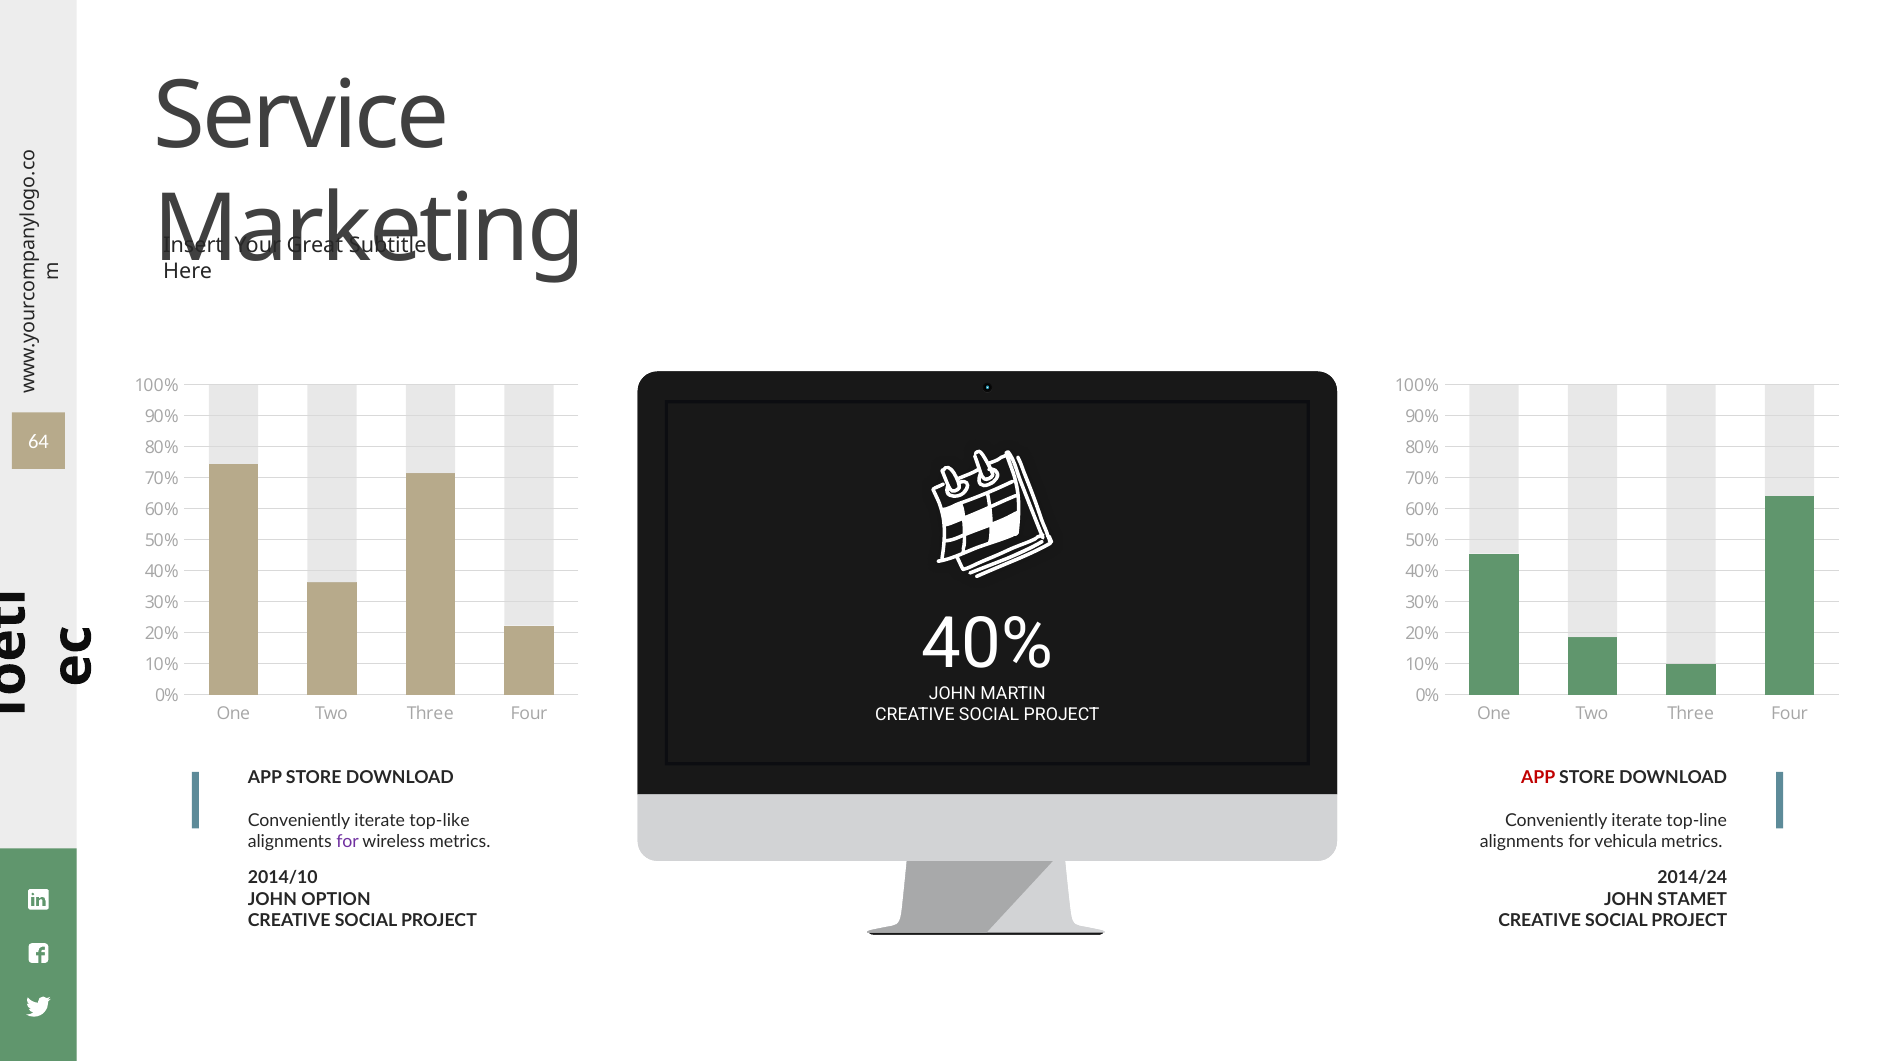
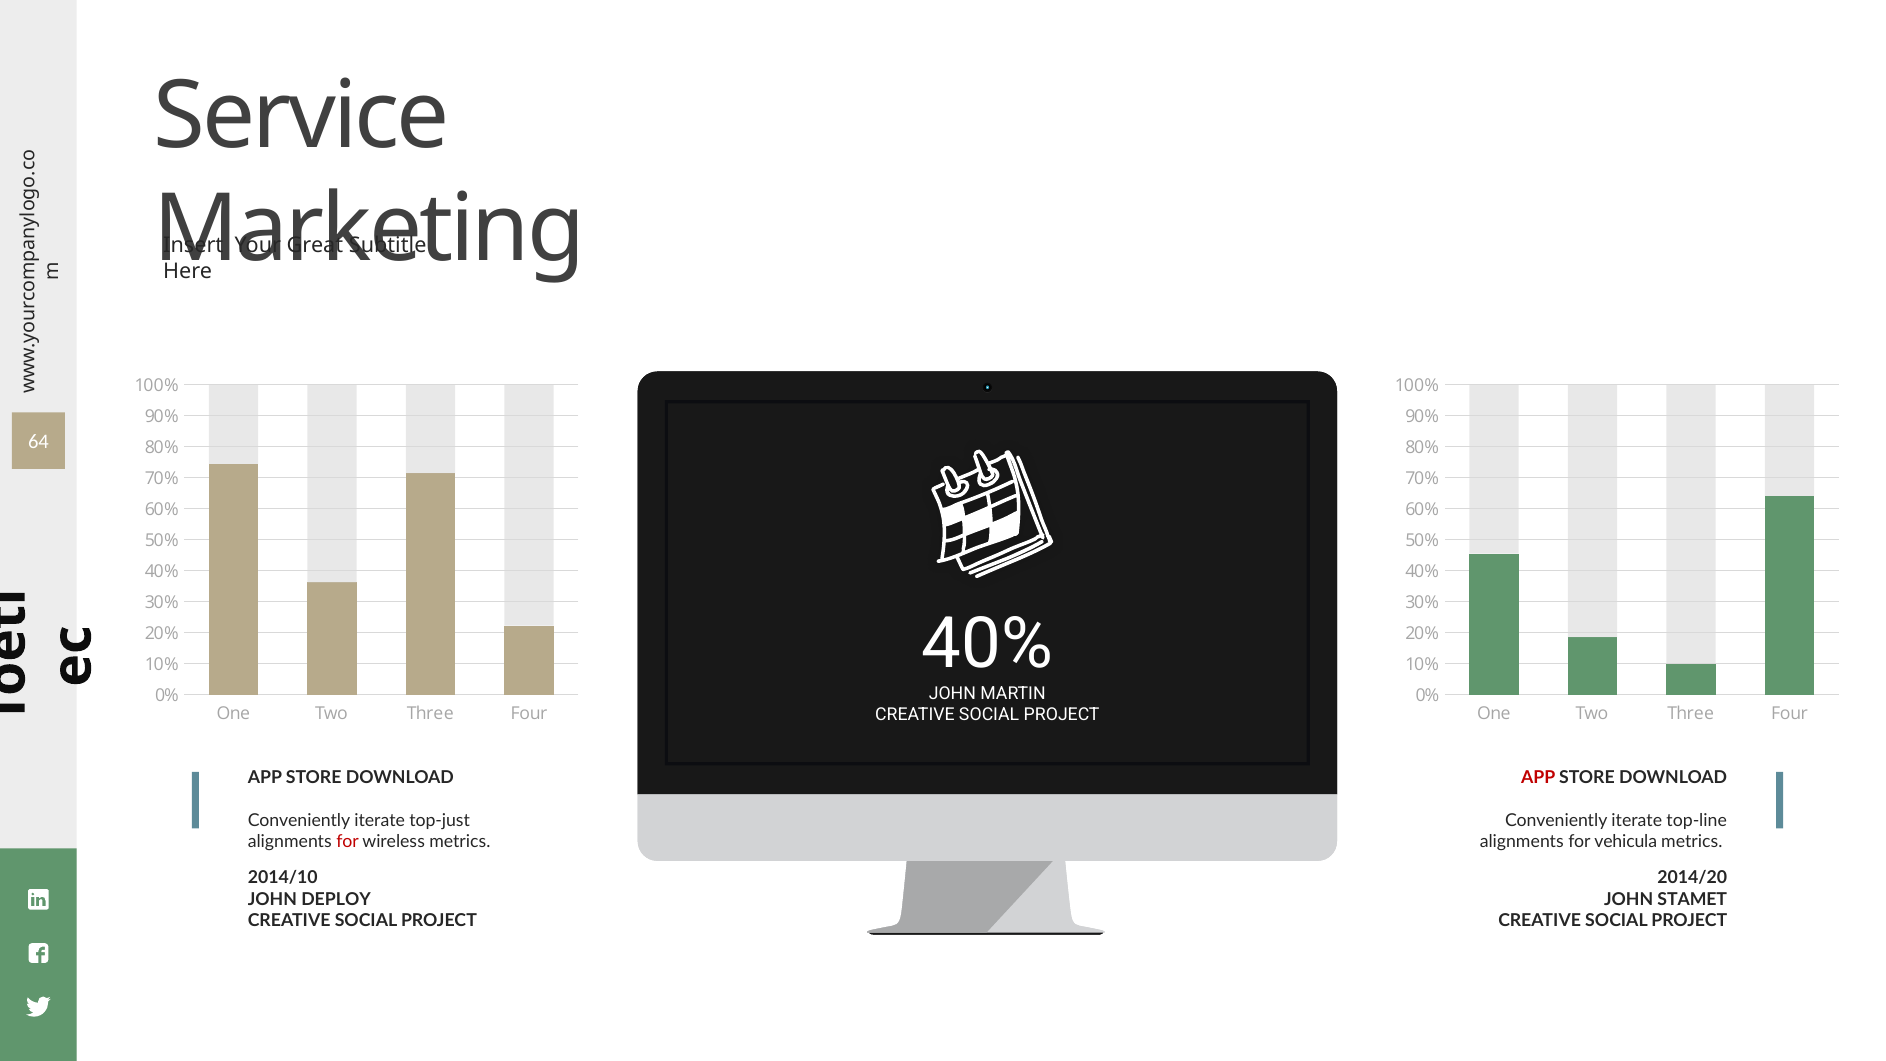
top-like: top-like -> top-just
for at (348, 842) colour: purple -> red
2014/24: 2014/24 -> 2014/20
OPTION: OPTION -> DEPLOY
